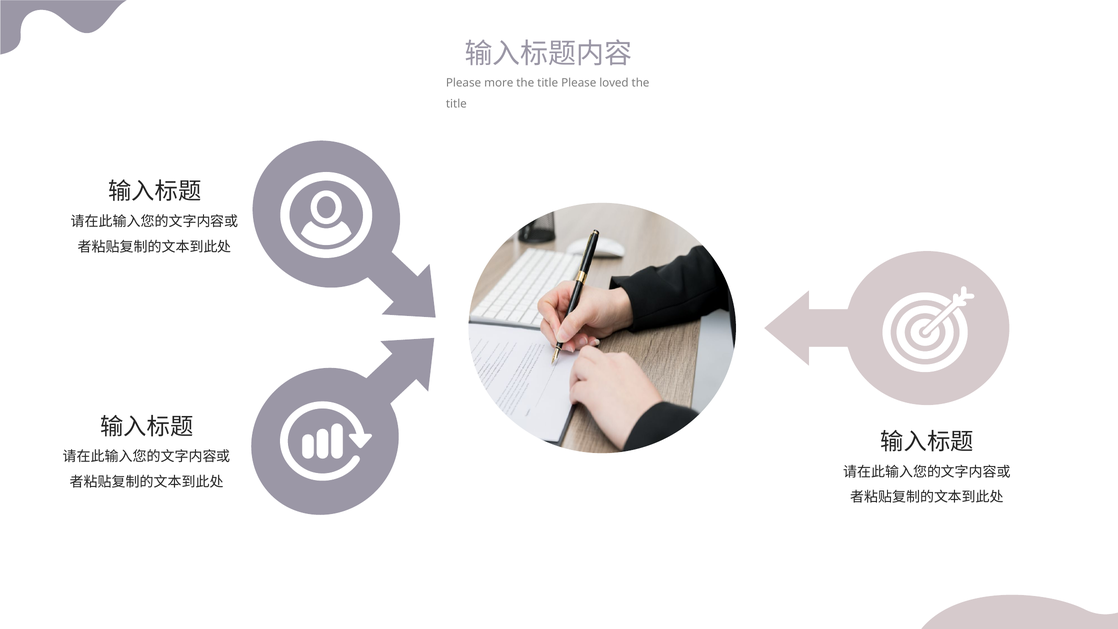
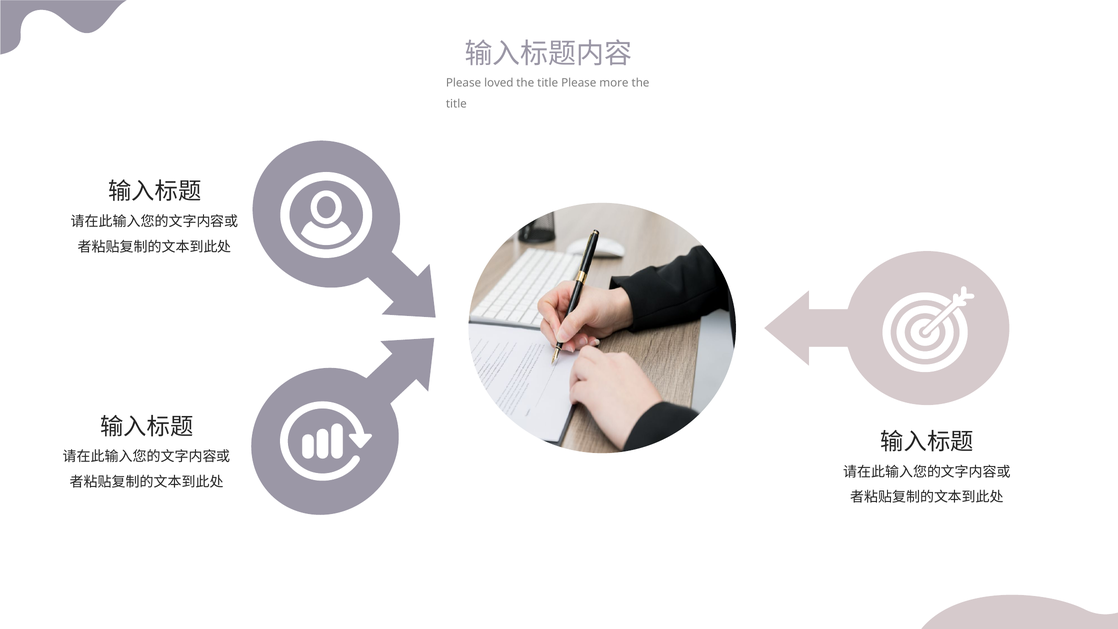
more: more -> loved
loved: loved -> more
